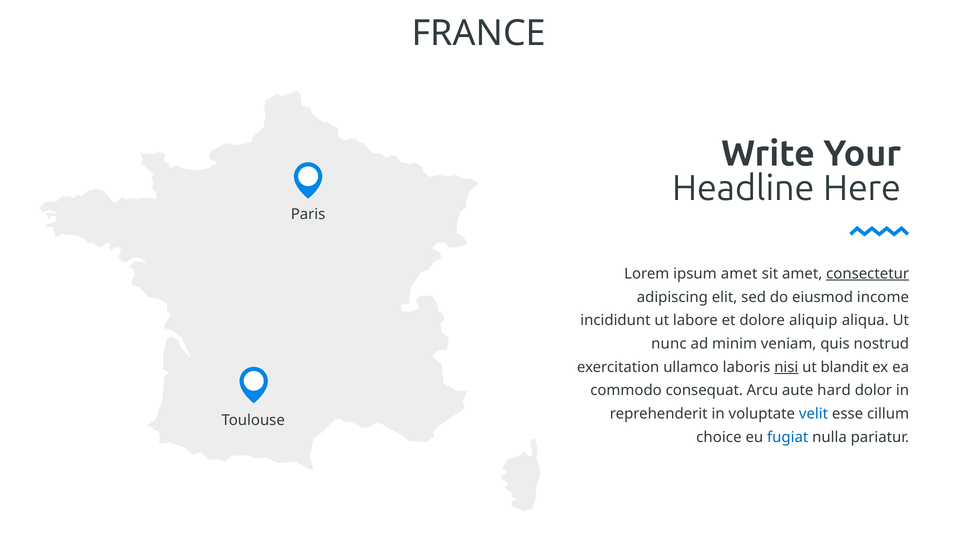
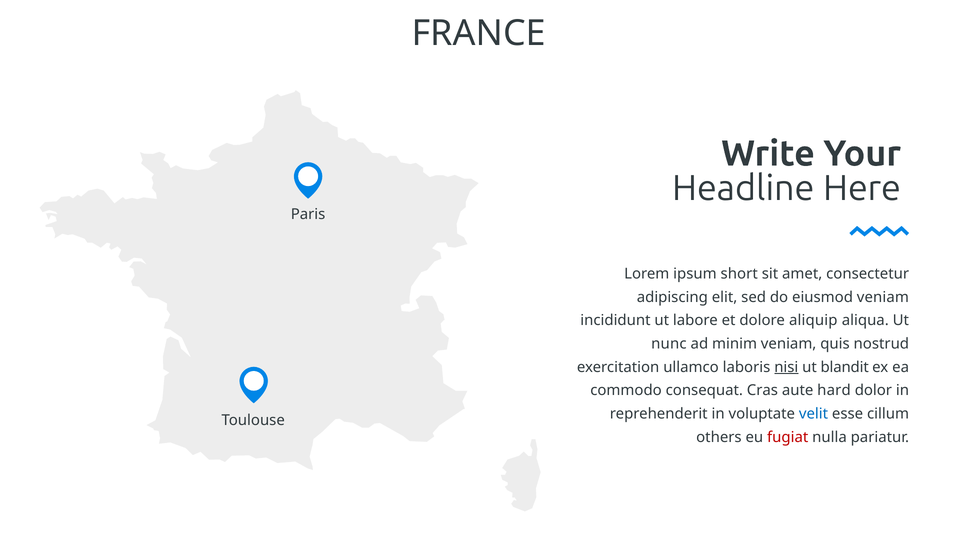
ipsum amet: amet -> short
consectetur underline: present -> none
eiusmod income: income -> veniam
Arcu: Arcu -> Cras
choice: choice -> others
fugiat colour: blue -> red
